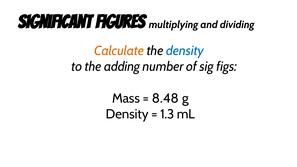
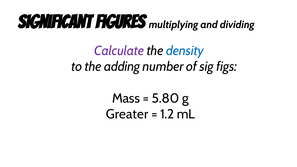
Calculate colour: orange -> purple
8.48: 8.48 -> 5.80
Density at (127, 114): Density -> Greater
1.3: 1.3 -> 1.2
